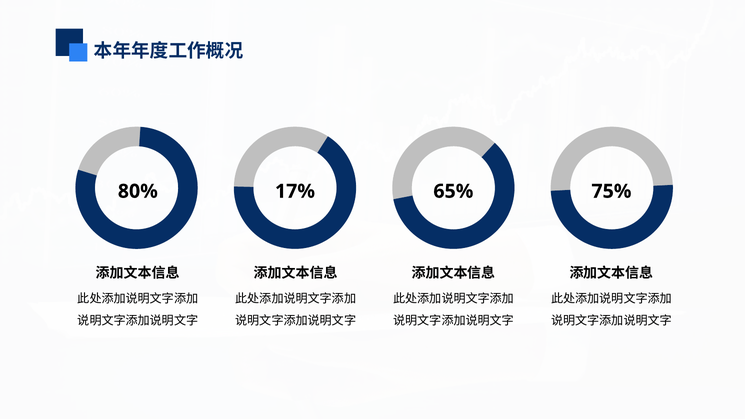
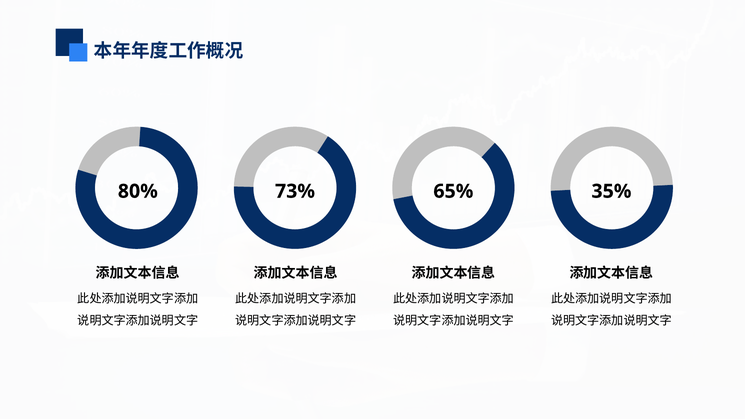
17%: 17% -> 73%
75%: 75% -> 35%
